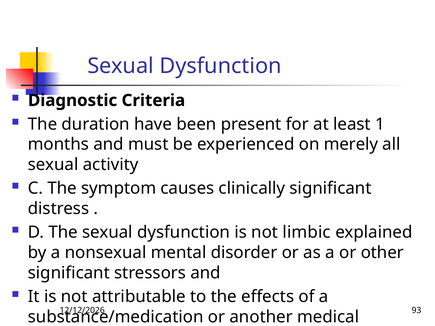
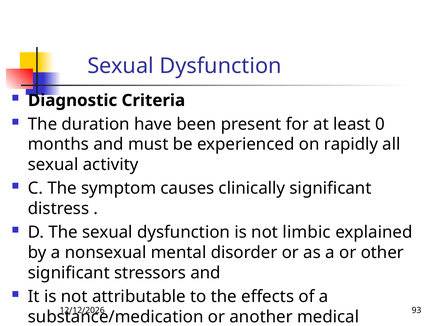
1: 1 -> 0
merely: merely -> rapidly
